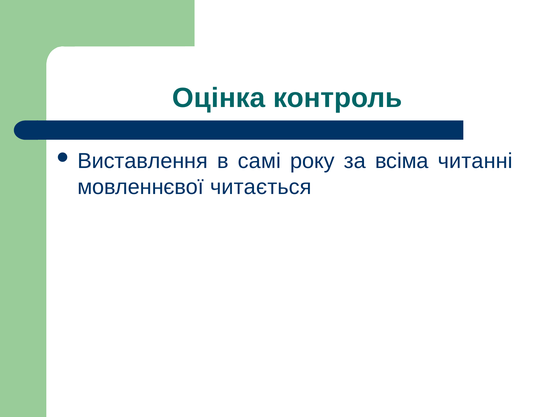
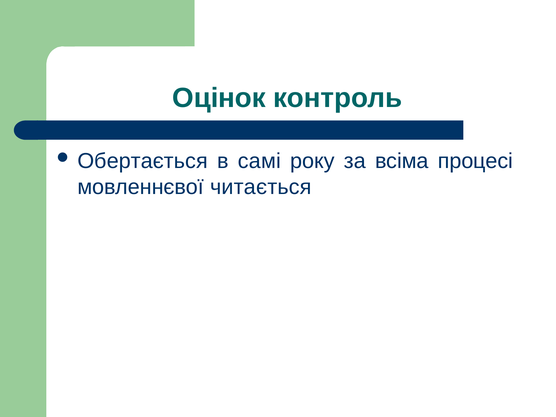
Оцінка: Оцінка -> Оцінок
Виставлення: Виставлення -> Обертається
читанні: читанні -> процесі
